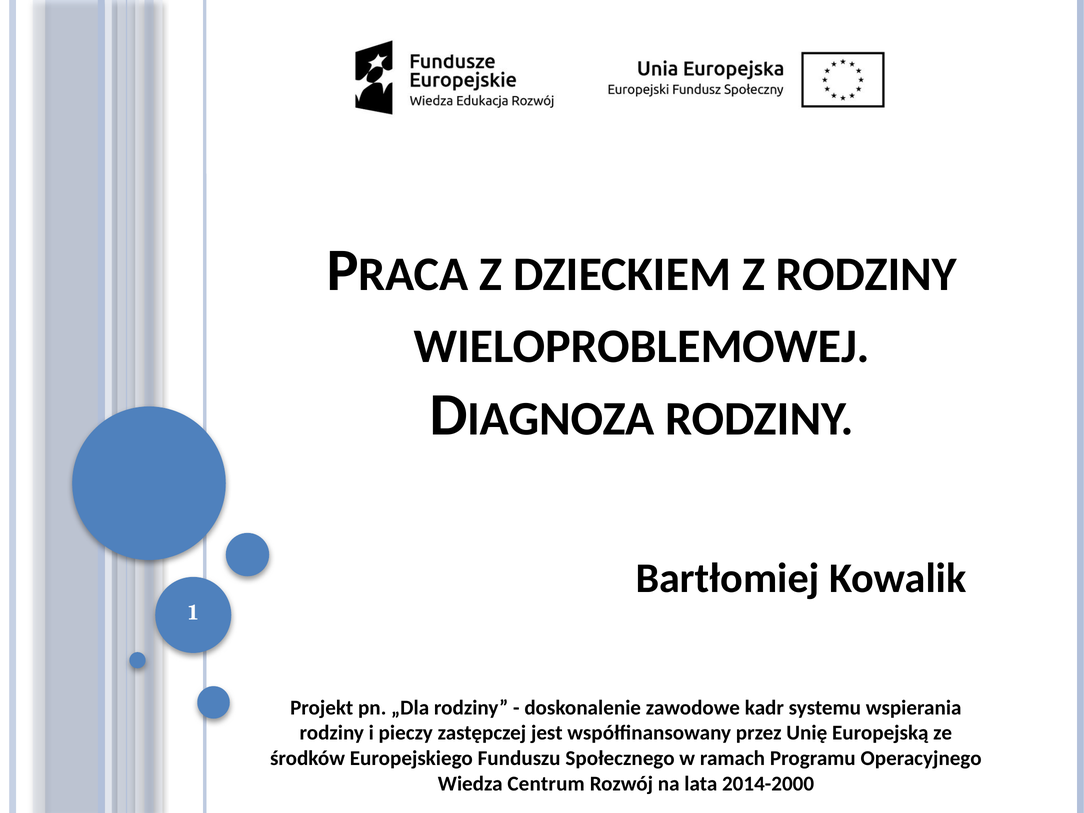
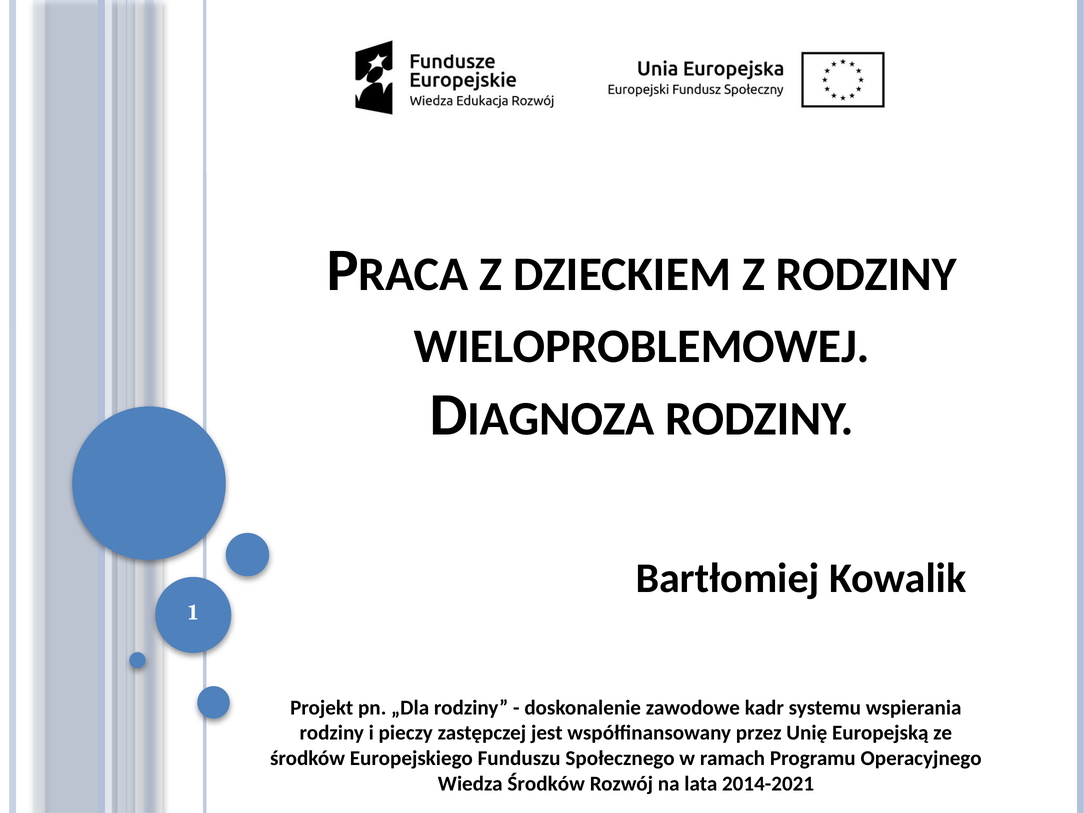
Wiedza Centrum: Centrum -> Środków
2014-2000: 2014-2000 -> 2014-2021
